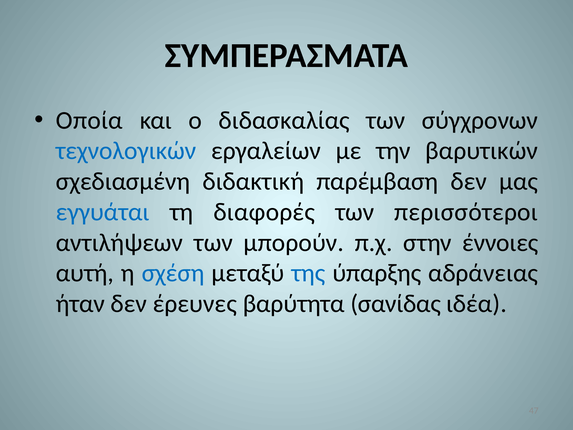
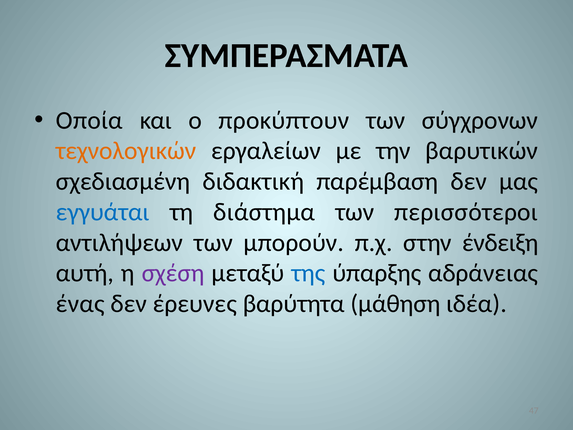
διδασκαλίας: διδασκαλίας -> προκύπτουν
τεχνολογικών colour: blue -> orange
διαφορές: διαφορές -> διάστημα
έννοιες: έννοιες -> ένδειξη
σχέση colour: blue -> purple
ήταν: ήταν -> ένας
σανίδας: σανίδας -> μάθηση
